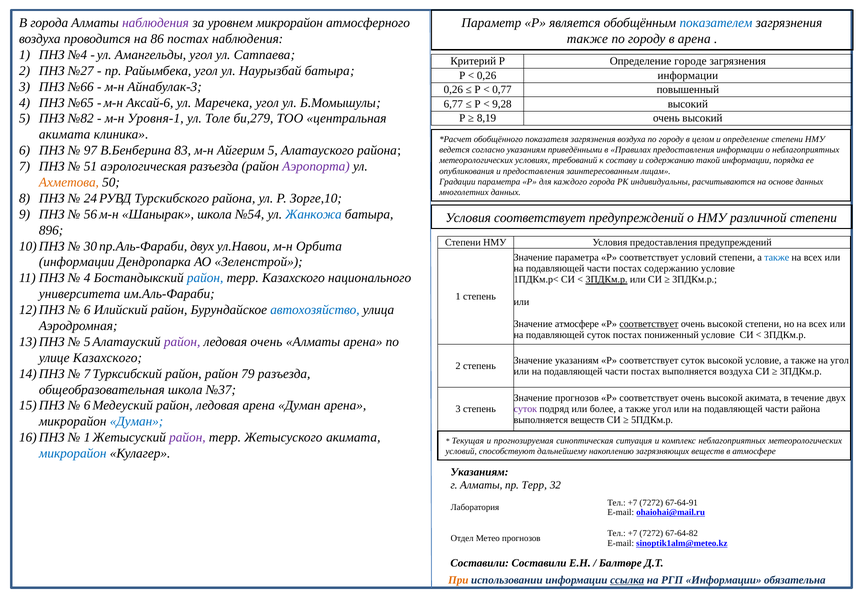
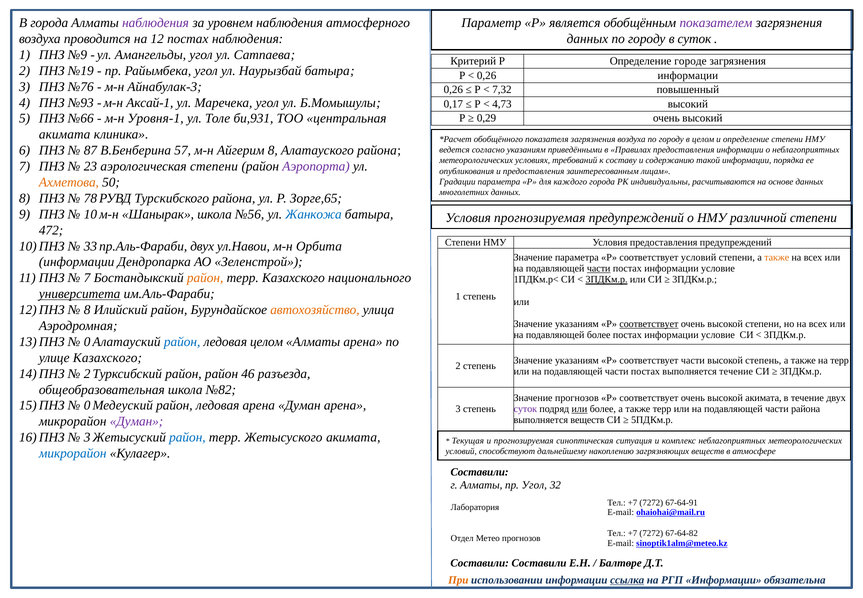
уровнем микрорайон: микрорайон -> наблюдения
показателем colour: blue -> purple
86: 86 -> 12
также at (587, 39): также -> данных
в арена: арена -> суток
№4: №4 -> №9
№27: №27 -> №19
№66: №66 -> №76
0,77: 0,77 -> 7,32
№65: №65 -> №93
Аксай-6: Аксай-6 -> Аксай-1
6,77: 6,77 -> 0,17
9,28: 9,28 -> 4,73
№82: №82 -> №66
би,279: би,279 -> би,931
8,19: 8,19 -> 0,29
97: 97 -> 87
83: 83 -> 57
Айгерим 5: 5 -> 8
51: 51 -> 23
аэрологическая разъезда: разъезда -> степени
24: 24 -> 78
Зорге,10: Зорге,10 -> Зорге,65
56: 56 -> 10
№54: №54 -> №56
Условия соответствует: соответствует -> прогнозируемая
896: 896 -> 472
30: 30 -> 33
также at (777, 257) colour: blue -> orange
части at (599, 268) underline: none -> present
содержанию at (671, 268): содержанию -> информации
4 at (87, 278): 4 -> 7
район at (205, 278) colour: blue -> orange
университета underline: none -> present
6 at (87, 310): 6 -> 8
автохозяйство colour: blue -> orange
атмосфере at (577, 324): атмосфере -> указаниям
подавляющей суток: суток -> более
пониженный at (671, 335): пониженный -> информации
5 at (87, 342): 5 -> 0
район at (182, 342) colour: purple -> blue
ледовая очень: очень -> целом
соответствует суток: суток -> части
высокой условие: условие -> степень
на угол: угол -> терр
выполняется воздуха: воздуха -> течение
7 at (87, 373): 7 -> 2
79: 79 -> 46
№37: №37 -> №82
6 at (87, 405): 6 -> 0
или at (579, 409) underline: none -> present
также угол: угол -> терр
Думан at (137, 421) colour: blue -> purple
1 at (87, 437): 1 -> 3
район at (187, 437) colour: purple -> blue
Указаниям at (480, 471): Указаниям -> Составили
пр Терр: Терр -> Угол
